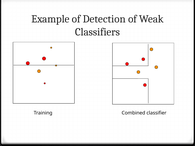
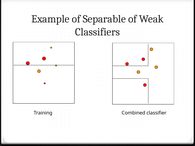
Detection: Detection -> Separable
